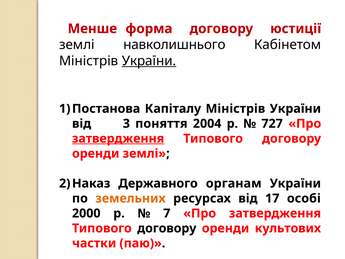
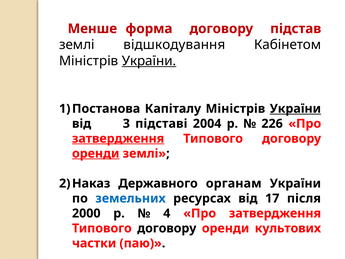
юстиції: юстиції -> підстав
навколишнього: навколишнього -> відшкодування
України at (295, 109) underline: none -> present
поняття: поняття -> підставі
727: 727 -> 226
оренди at (96, 153) underline: none -> present
земельних colour: orange -> blue
особі: особі -> після
7: 7 -> 4
